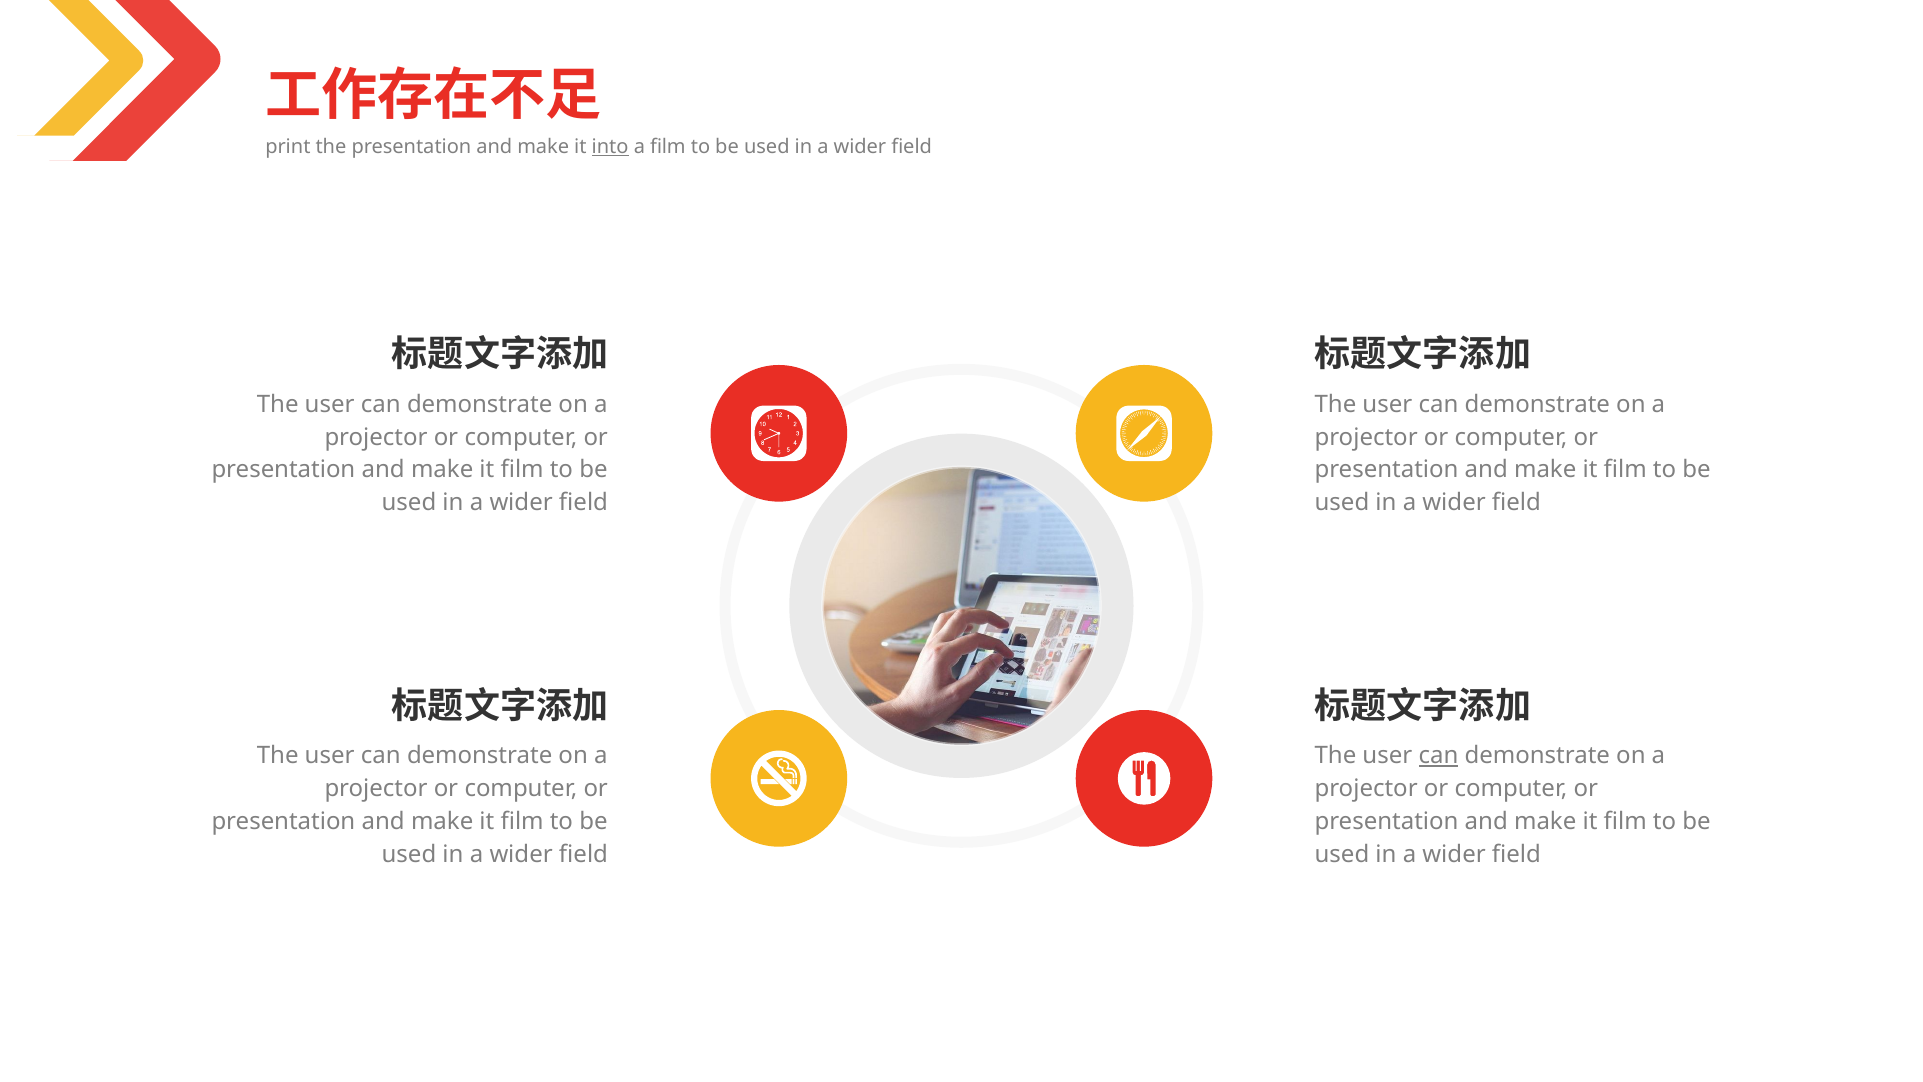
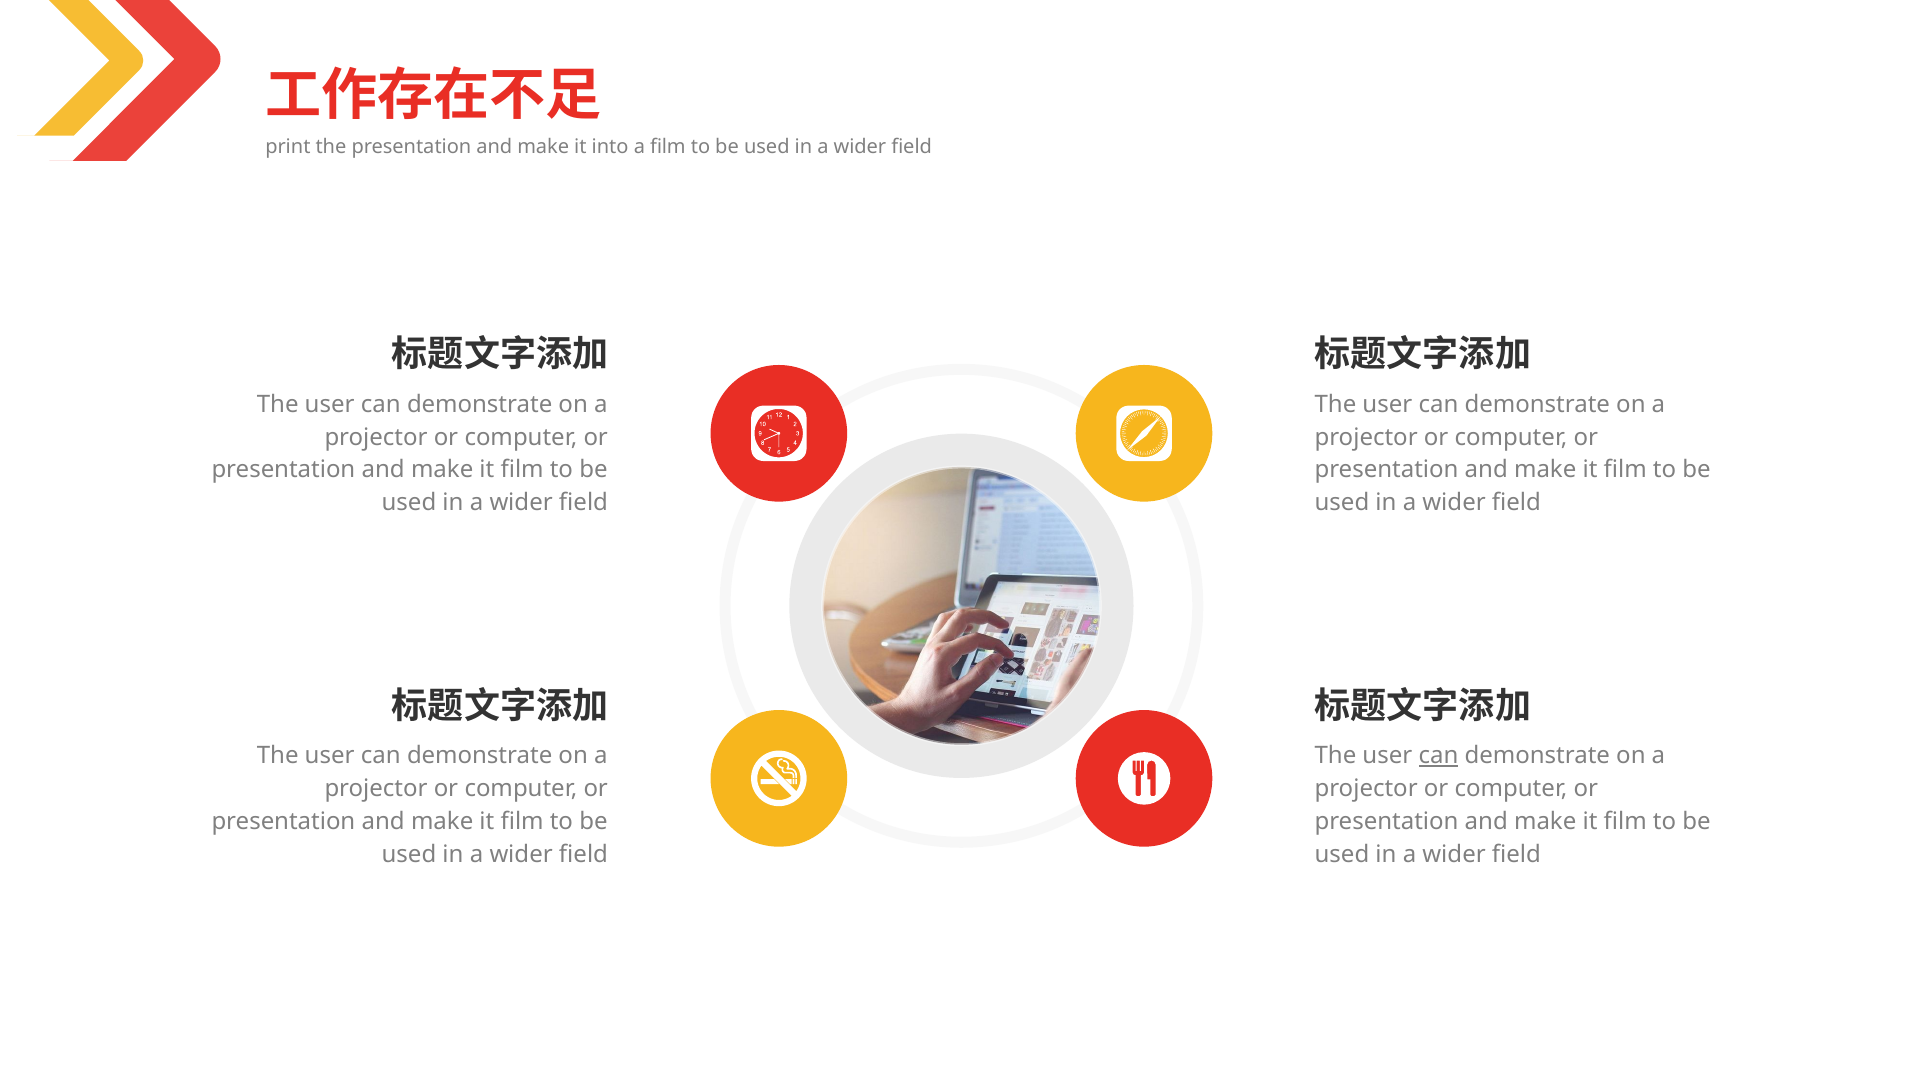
into underline: present -> none
